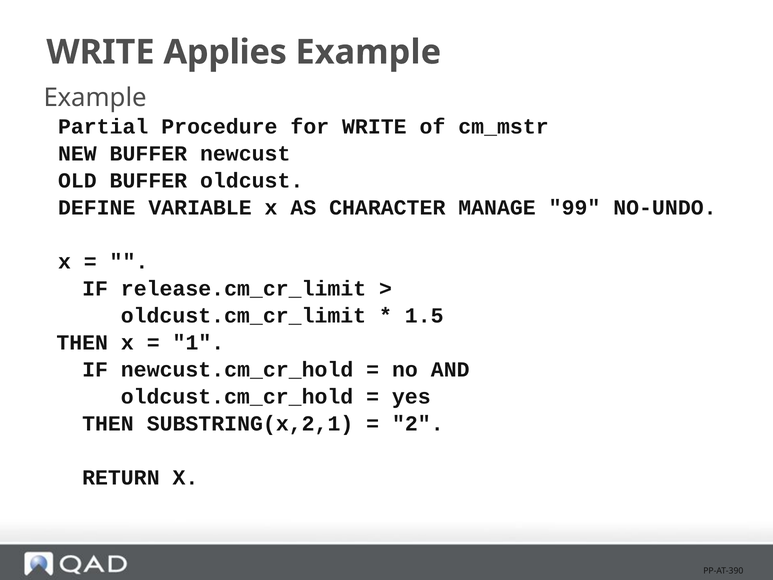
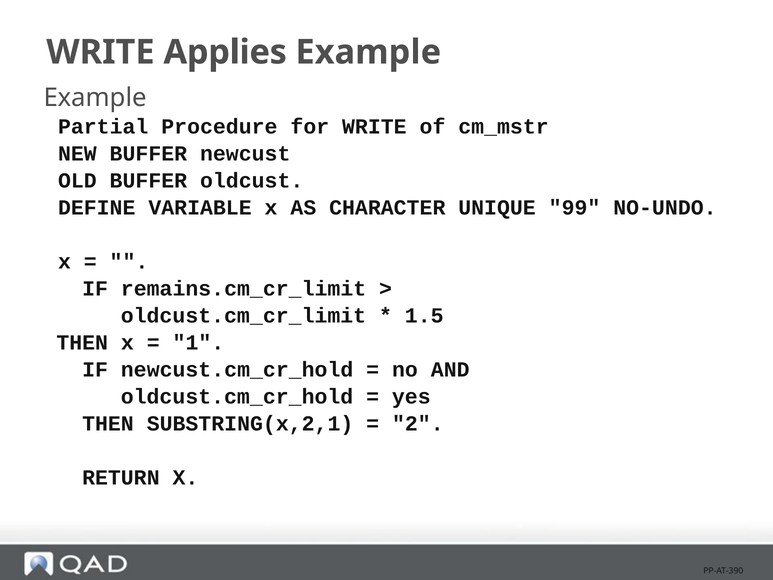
MANAGE: MANAGE -> UNIQUE
release.cm_cr_limit: release.cm_cr_limit -> remains.cm_cr_limit
